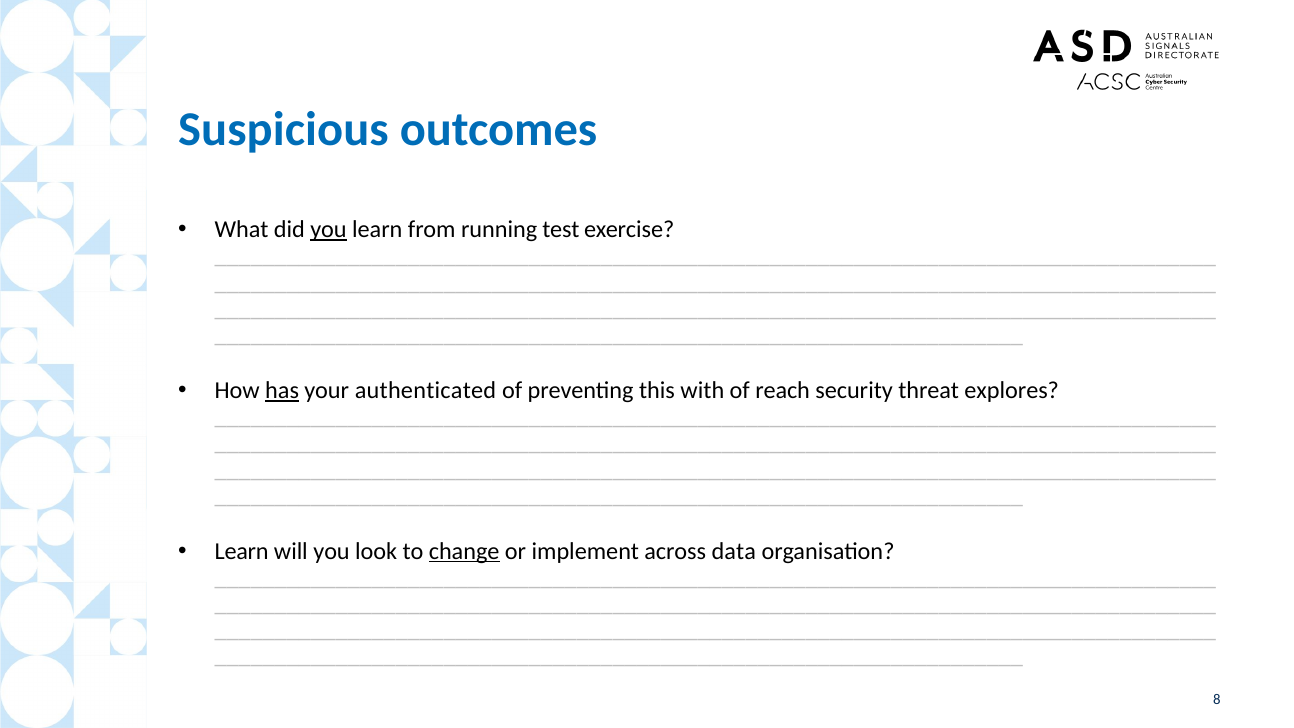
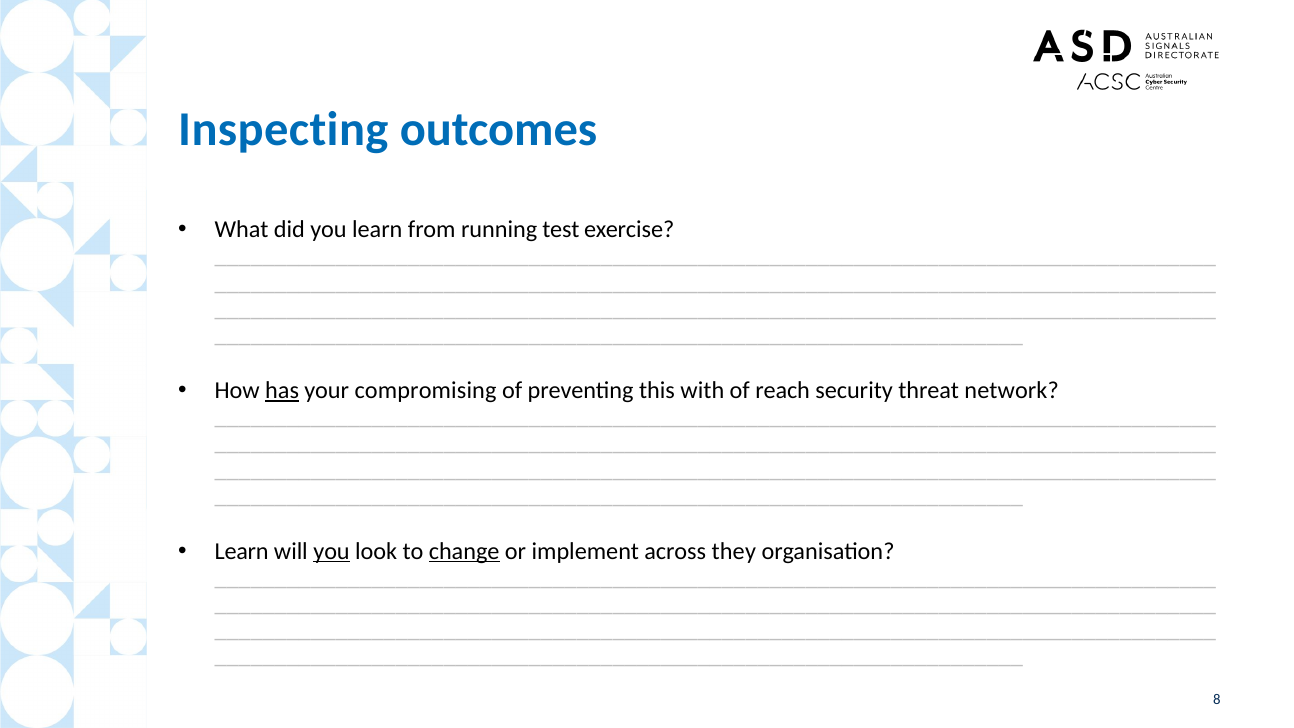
Suspicious: Suspicious -> Inspecting
you at (329, 230) underline: present -> none
authenticated: authenticated -> compromising
explores: explores -> network
you at (332, 551) underline: none -> present
data: data -> they
